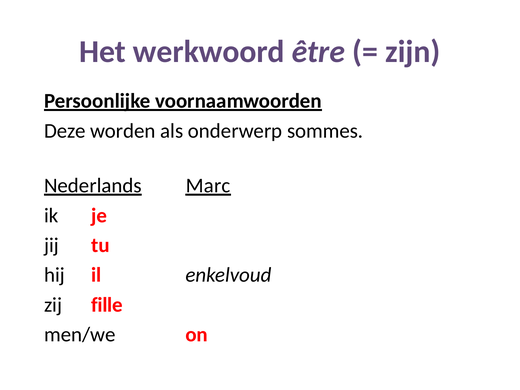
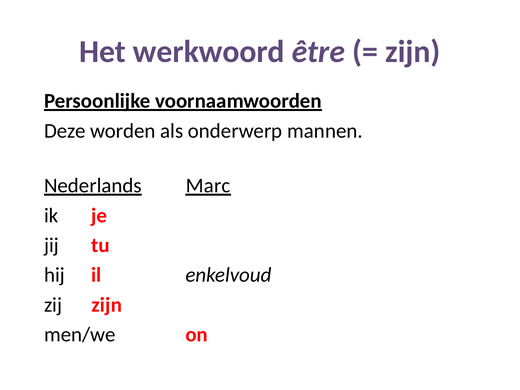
sommes: sommes -> mannen
zij fille: fille -> zijn
